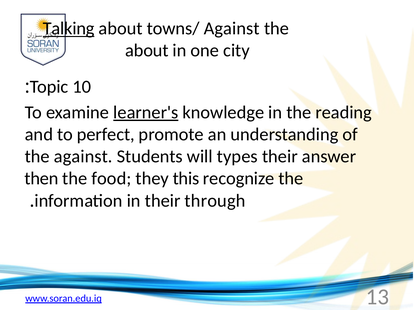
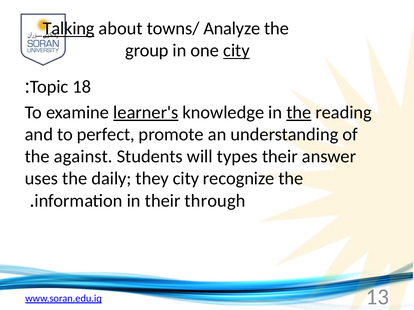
towns/ Against: Against -> Analyze
about at (147, 51): about -> group
city at (236, 51) underline: none -> present
10: 10 -> 18
the at (299, 113) underline: none -> present
then: then -> uses
food: food -> daily
they this: this -> city
